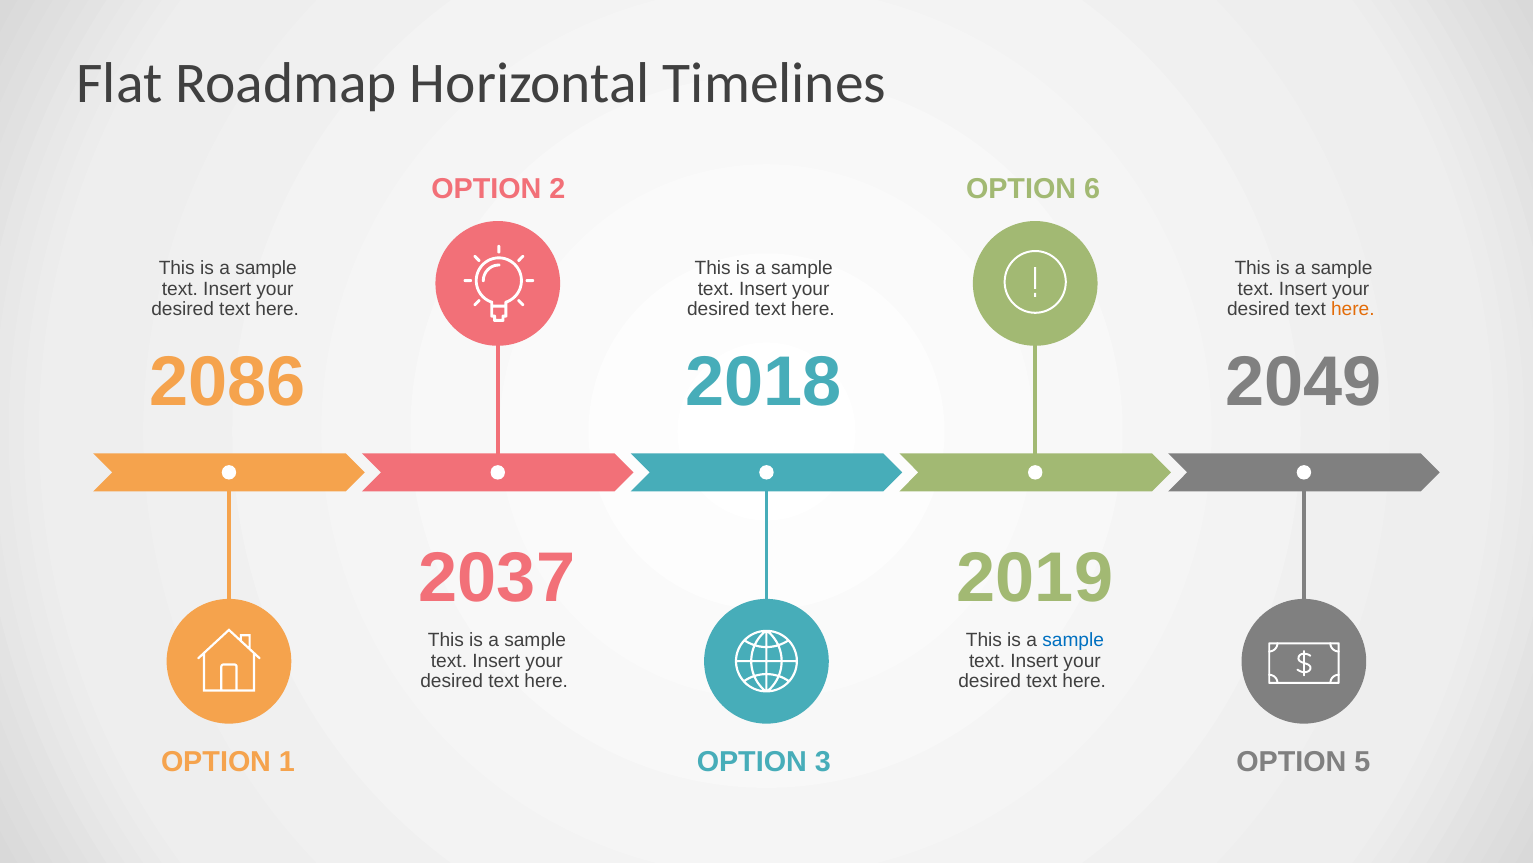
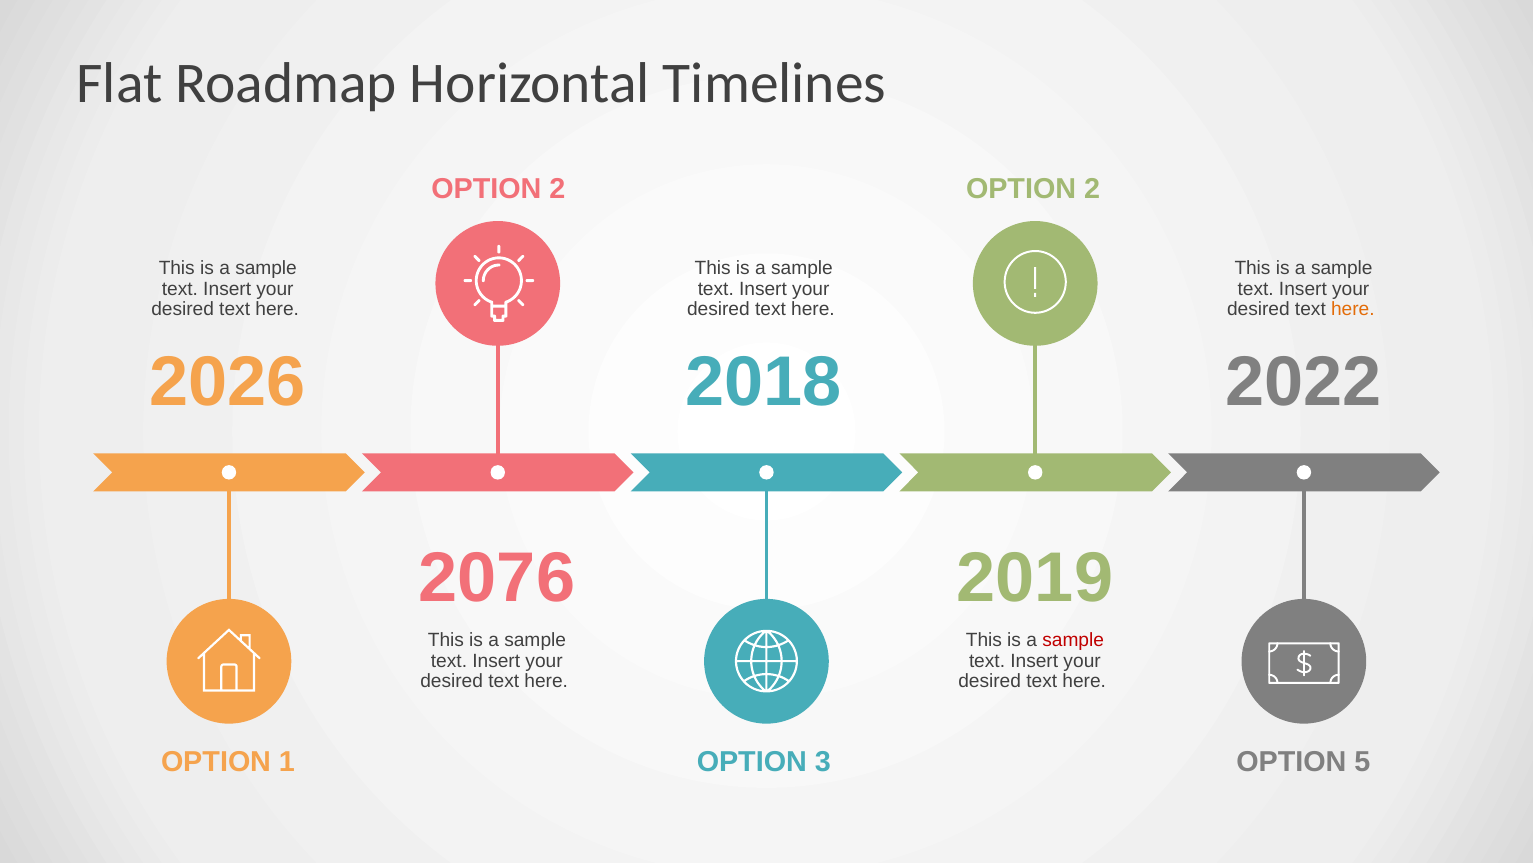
6 at (1092, 189): 6 -> 2
2086: 2086 -> 2026
2049: 2049 -> 2022
2037: 2037 -> 2076
sample at (1073, 640) colour: blue -> red
